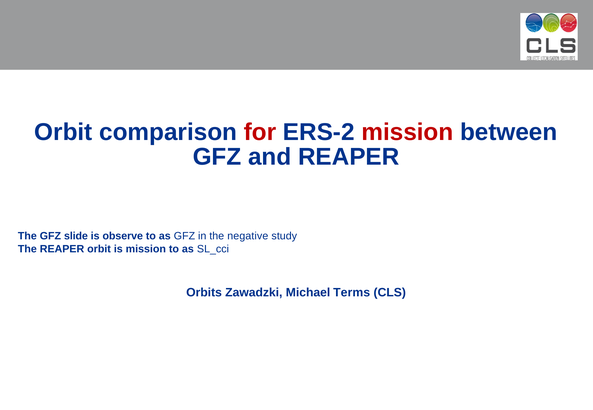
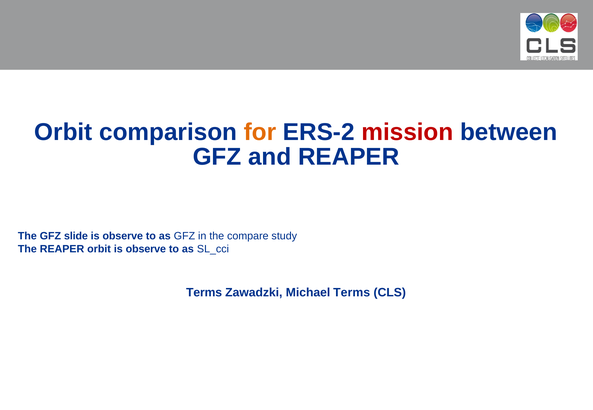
for colour: red -> orange
negative: negative -> compare
orbit is mission: mission -> observe
Orbits at (204, 293): Orbits -> Terms
